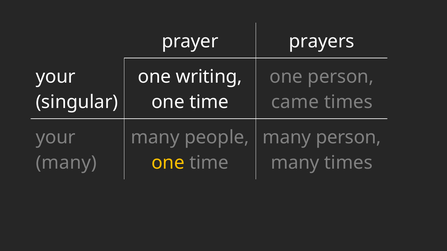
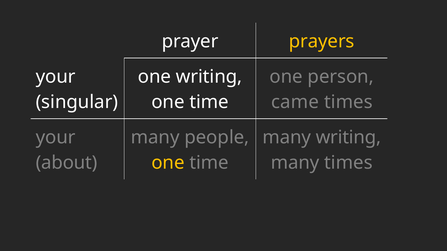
prayers colour: white -> yellow
many person: person -> writing
many at (66, 163): many -> about
